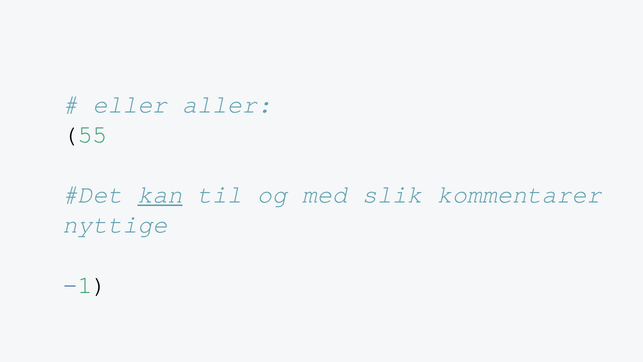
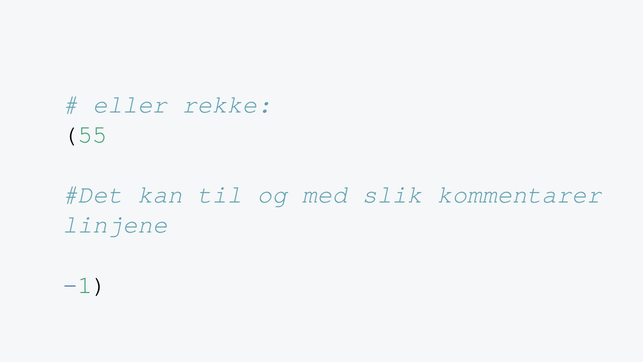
aller: aller -> rekke
kan underline: present -> none
nyttige: nyttige -> linjene
